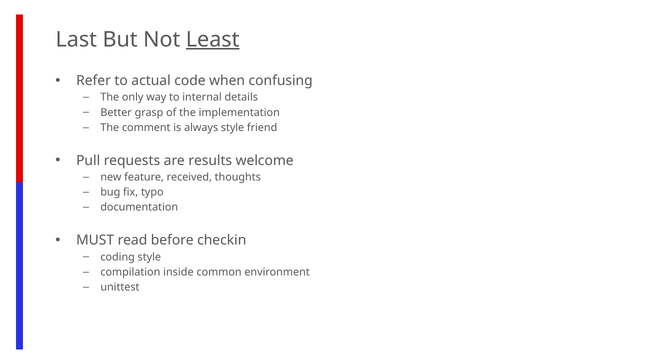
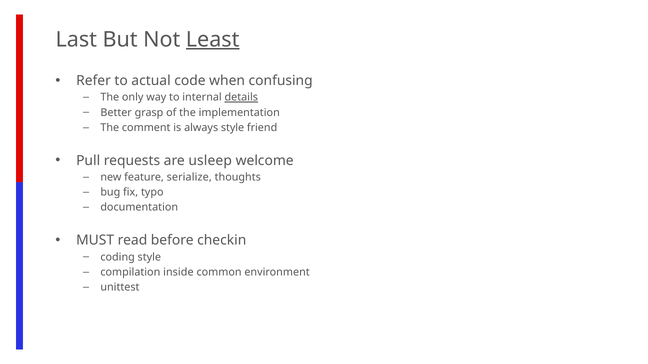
details underline: none -> present
results: results -> usleep
received: received -> serialize
